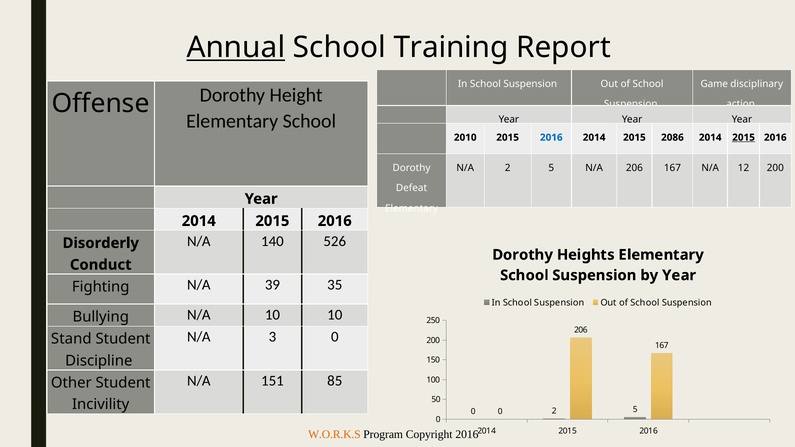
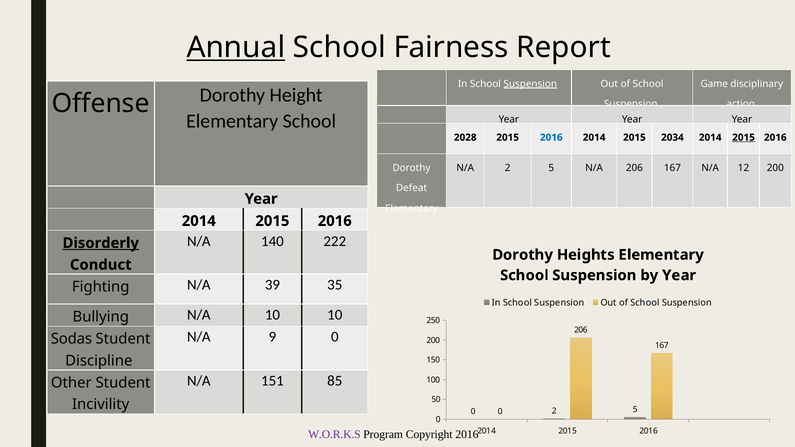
Training: Training -> Fairness
Suspension at (530, 84) underline: none -> present
2010: 2010 -> 2028
2086: 2086 -> 2034
526: 526 -> 222
Disorderly underline: none -> present
3: 3 -> 9
Stand: Stand -> Sodas
W.O.R.K.S colour: orange -> purple
